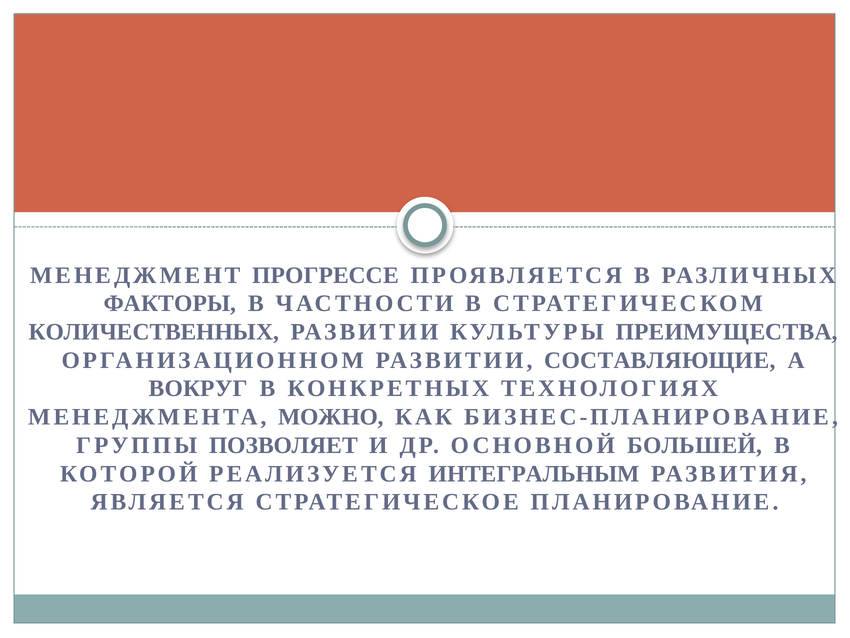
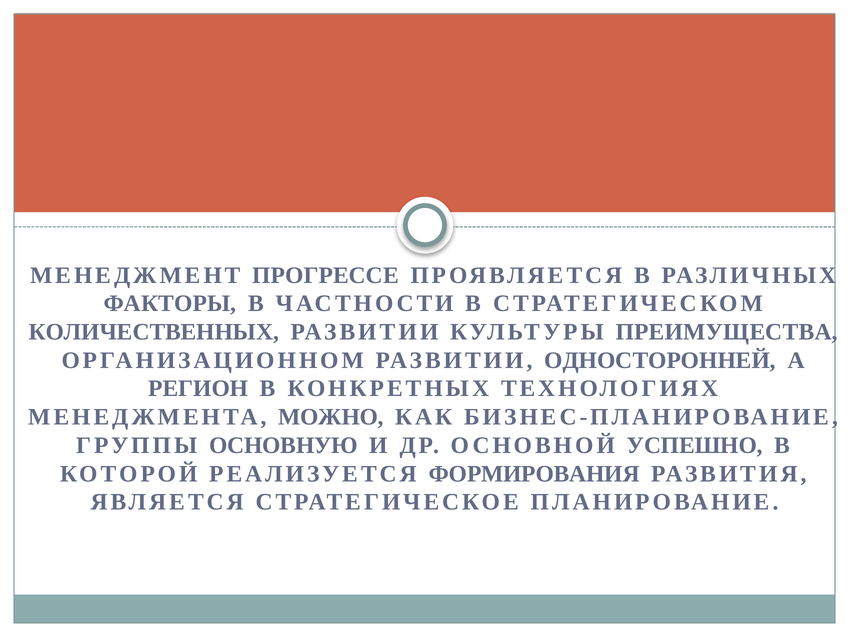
СОСТАВЛЯЮЩИЕ: СОСТАВЛЯЮЩИЕ -> ОДНОСТОРОННЕЙ
ВОКРУГ: ВОКРУГ -> РЕГИОН
ПОЗВОЛЯЕТ: ПОЗВОЛЯЕТ -> ОСНОВНУЮ
БОЛЬШЕЙ: БОЛЬШЕЙ -> УСПЕШНО
ИНТЕГРАЛЬНЫМ: ИНТЕГРАЛЬНЫМ -> ФОРМИРОВАНИЯ
